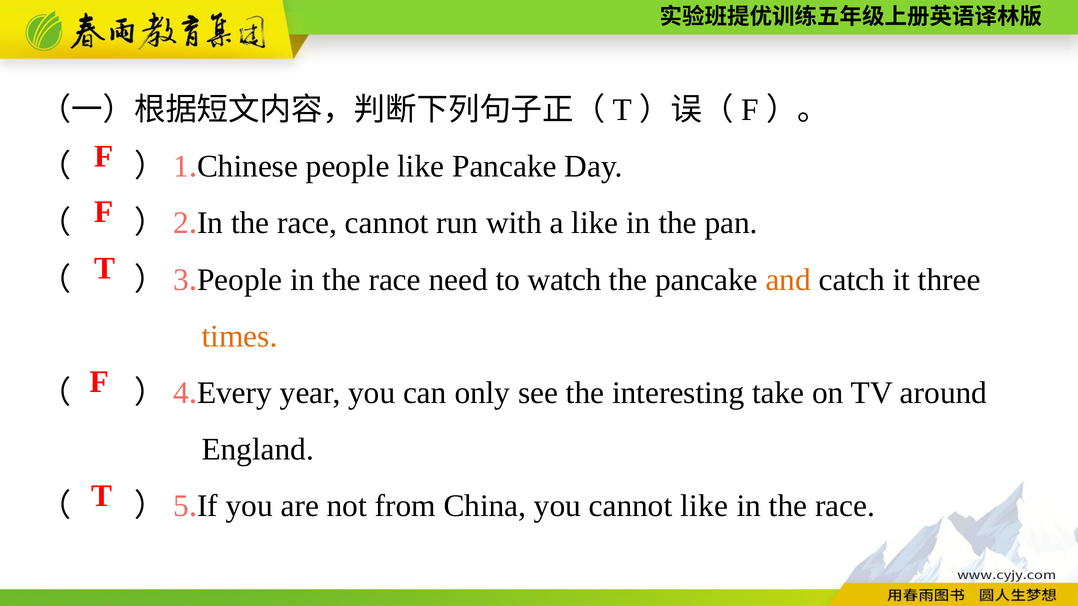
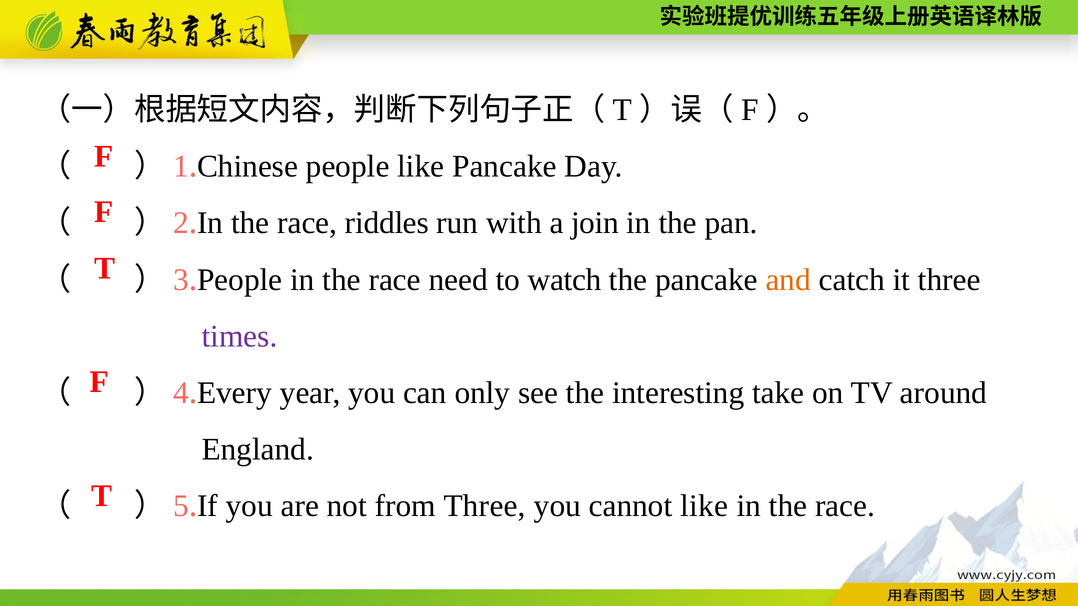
race cannot: cannot -> riddles
a like: like -> join
times colour: orange -> purple
from China: China -> Three
